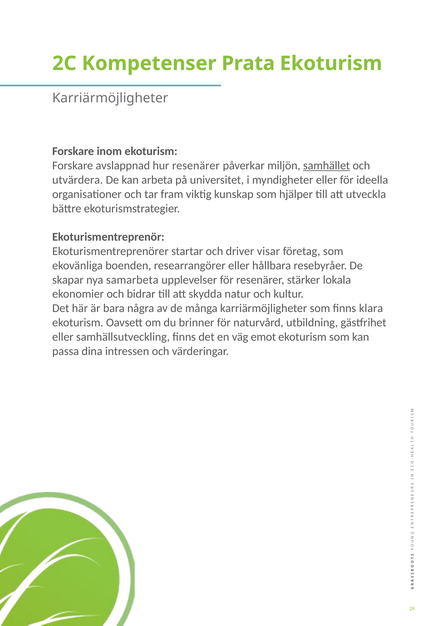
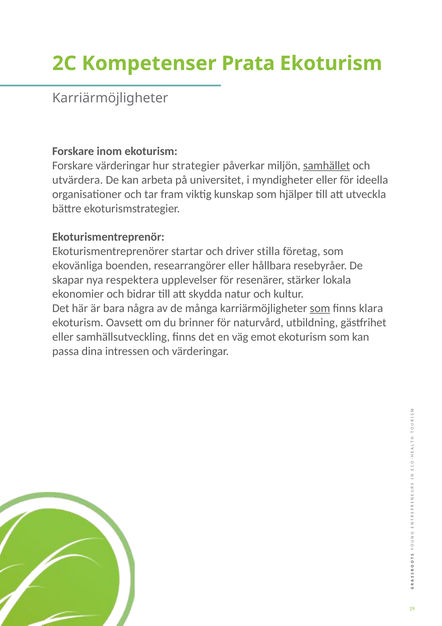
Forskare avslappnad: avslappnad -> värderingar
hur resenärer: resenärer -> strategier
visar: visar -> stilla
samarbeta: samarbeta -> respektera
som at (320, 308) underline: none -> present
